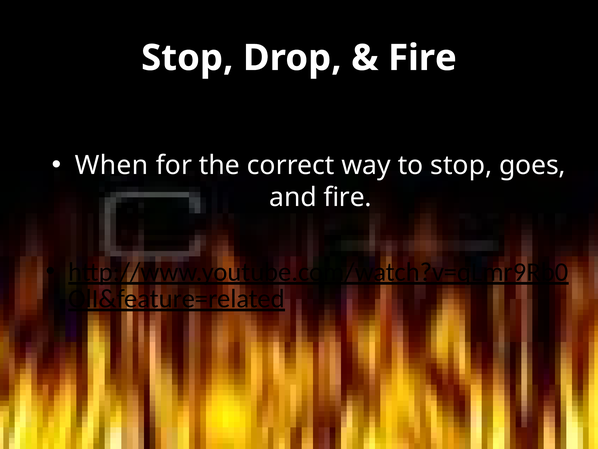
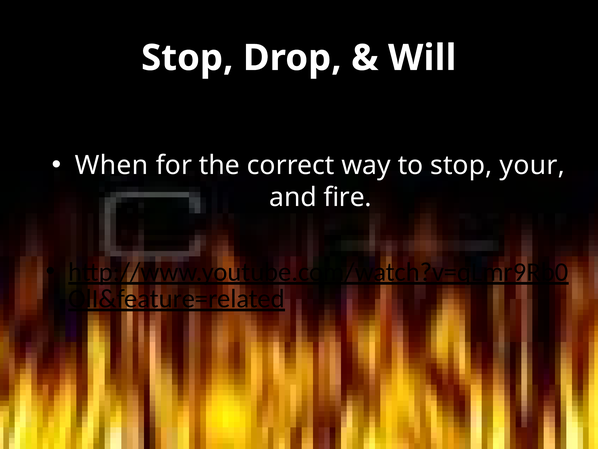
Fire at (422, 58): Fire -> Will
goes: goes -> your
